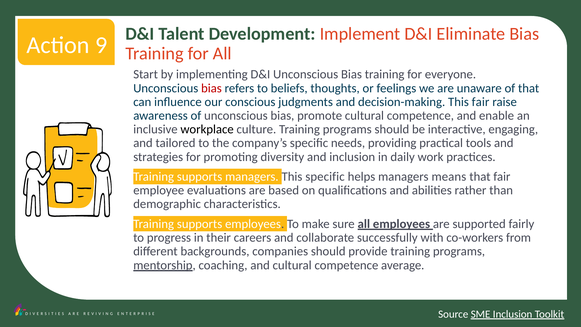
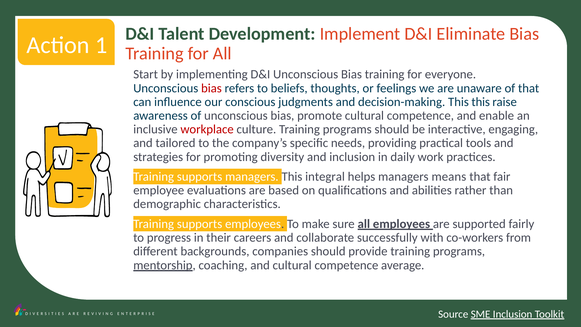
9: 9 -> 1
This fair: fair -> this
workplace colour: black -> red
This specific: specific -> integral
